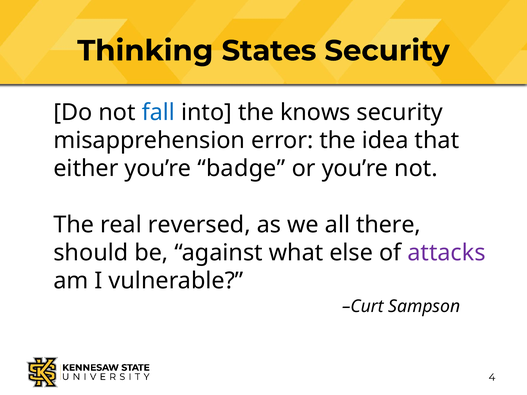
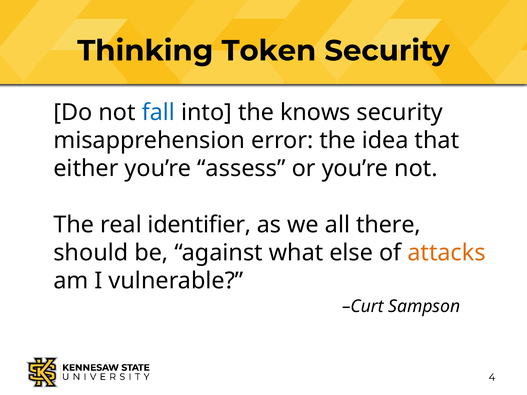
States: States -> Token
badge: badge -> assess
reversed: reversed -> identifier
attacks colour: purple -> orange
